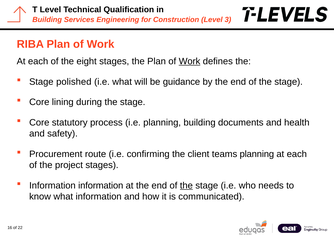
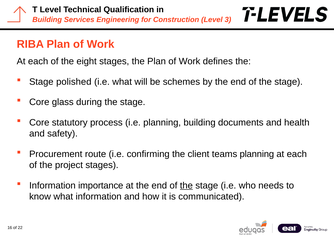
Work at (190, 61) underline: present -> none
guidance: guidance -> schemes
lining: lining -> glass
Information information: information -> importance
